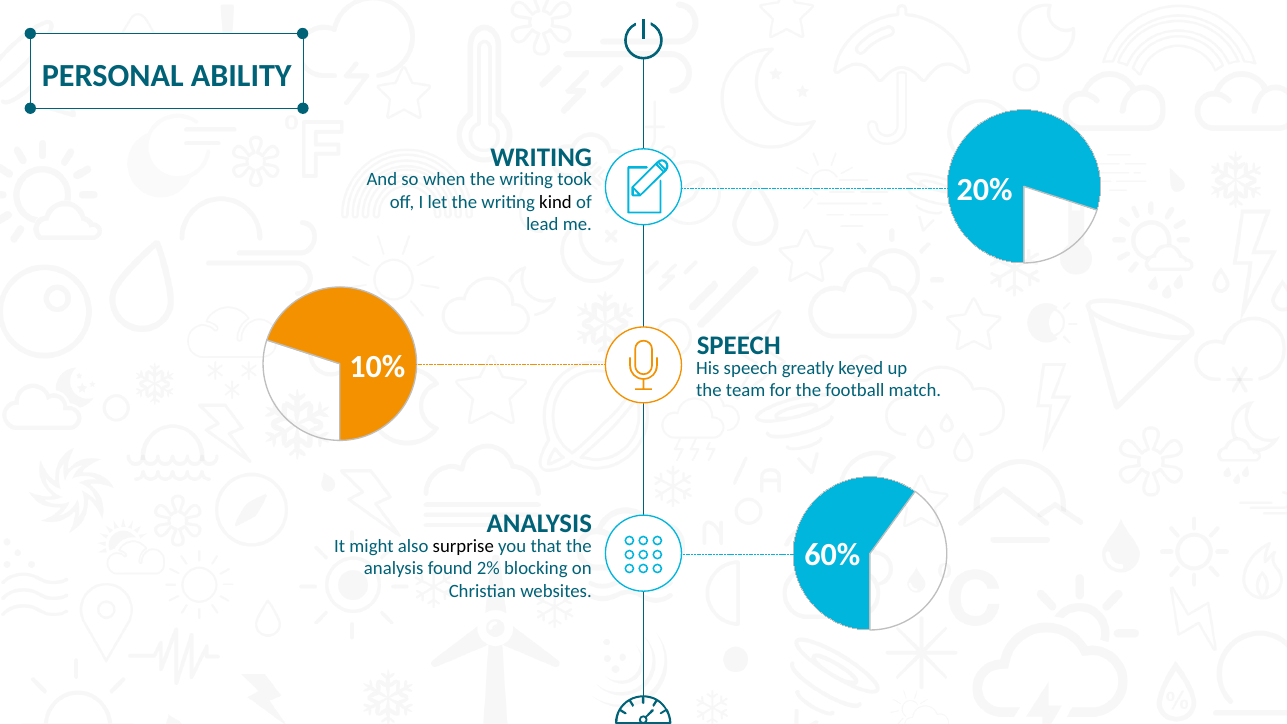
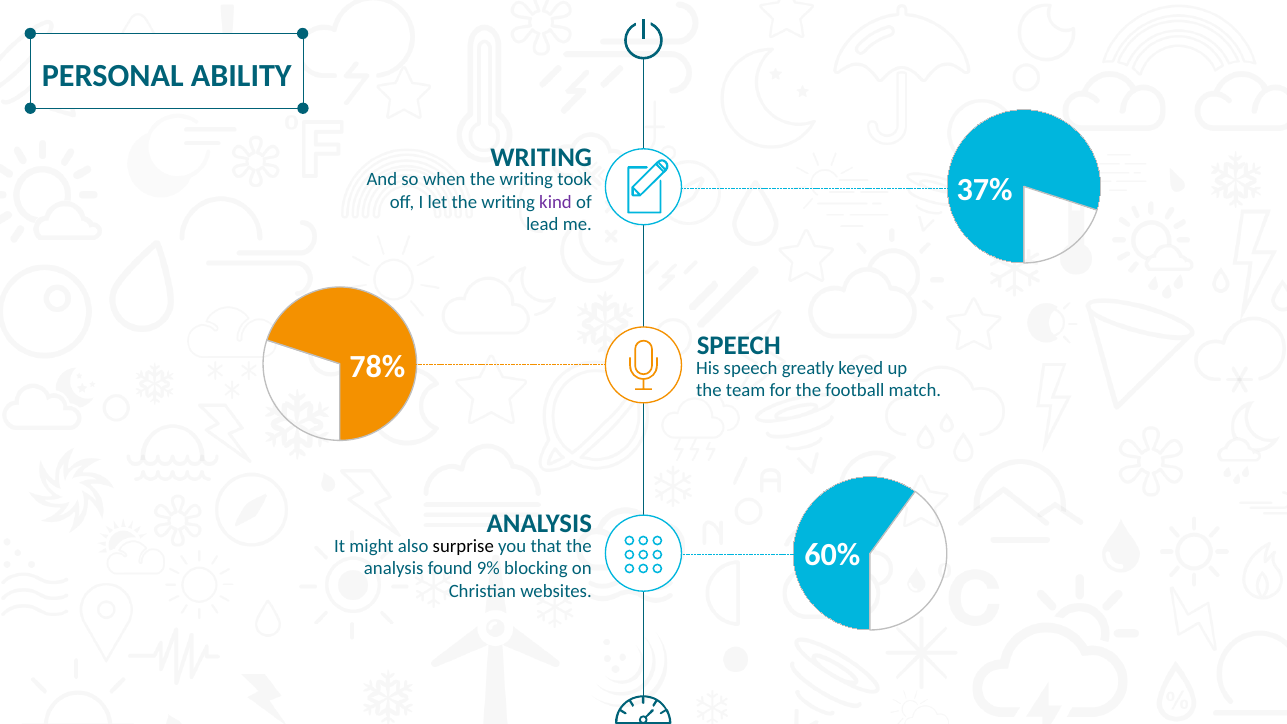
20%: 20% -> 37%
kind colour: black -> purple
10%: 10% -> 78%
2%: 2% -> 9%
